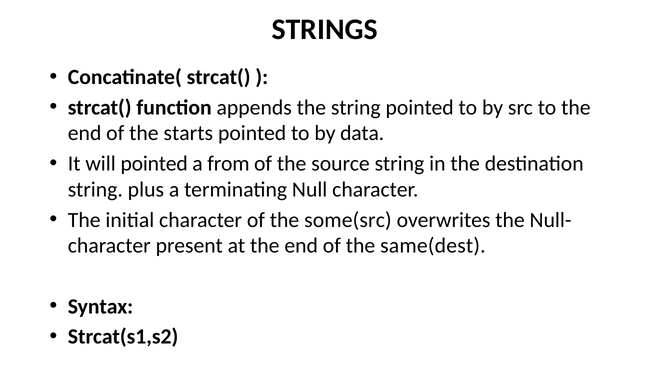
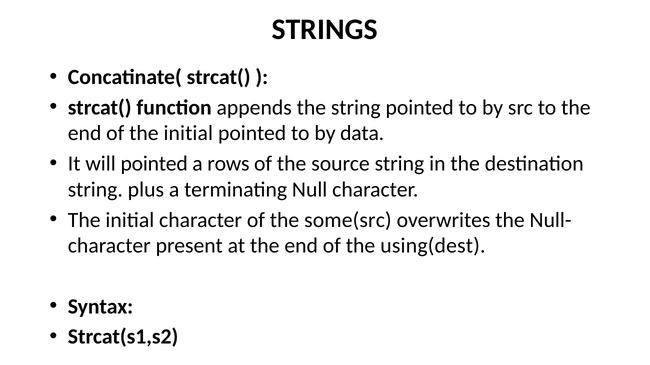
of the starts: starts -> initial
from: from -> rows
same(dest: same(dest -> using(dest
